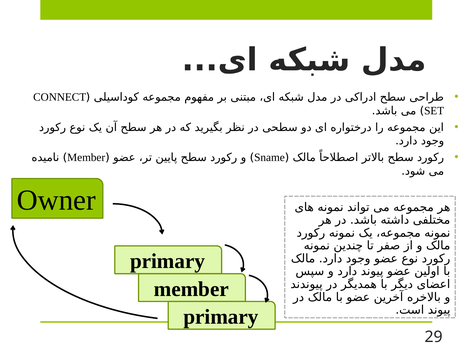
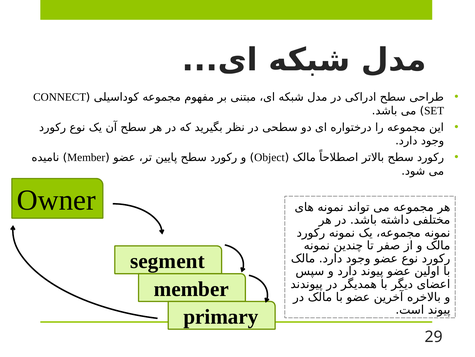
Sname: Sname -> Object
primary at (168, 261): primary -> segment
